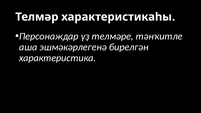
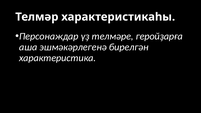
тәнҡитле: тәнҡитле -> геройҙарға
